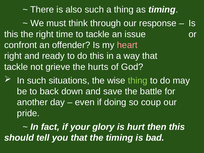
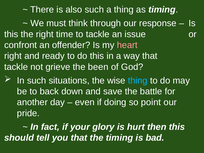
hurts: hurts -> been
thing at (138, 81) colour: light green -> light blue
coup: coup -> point
